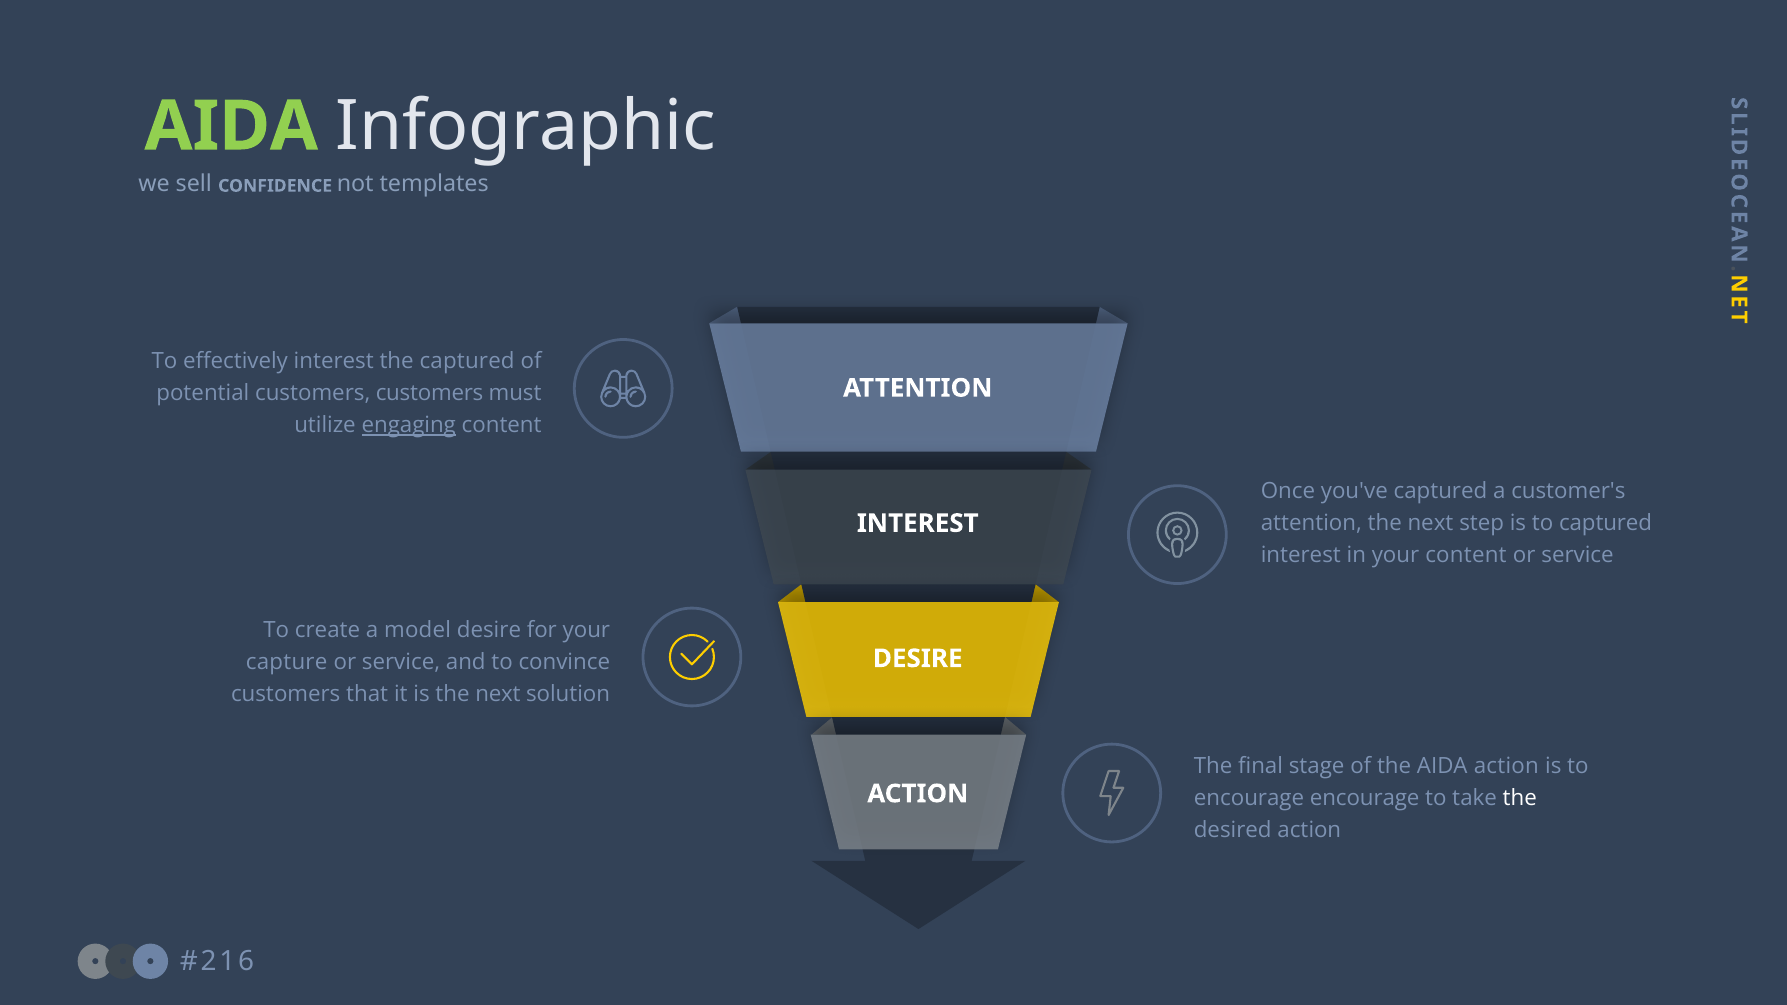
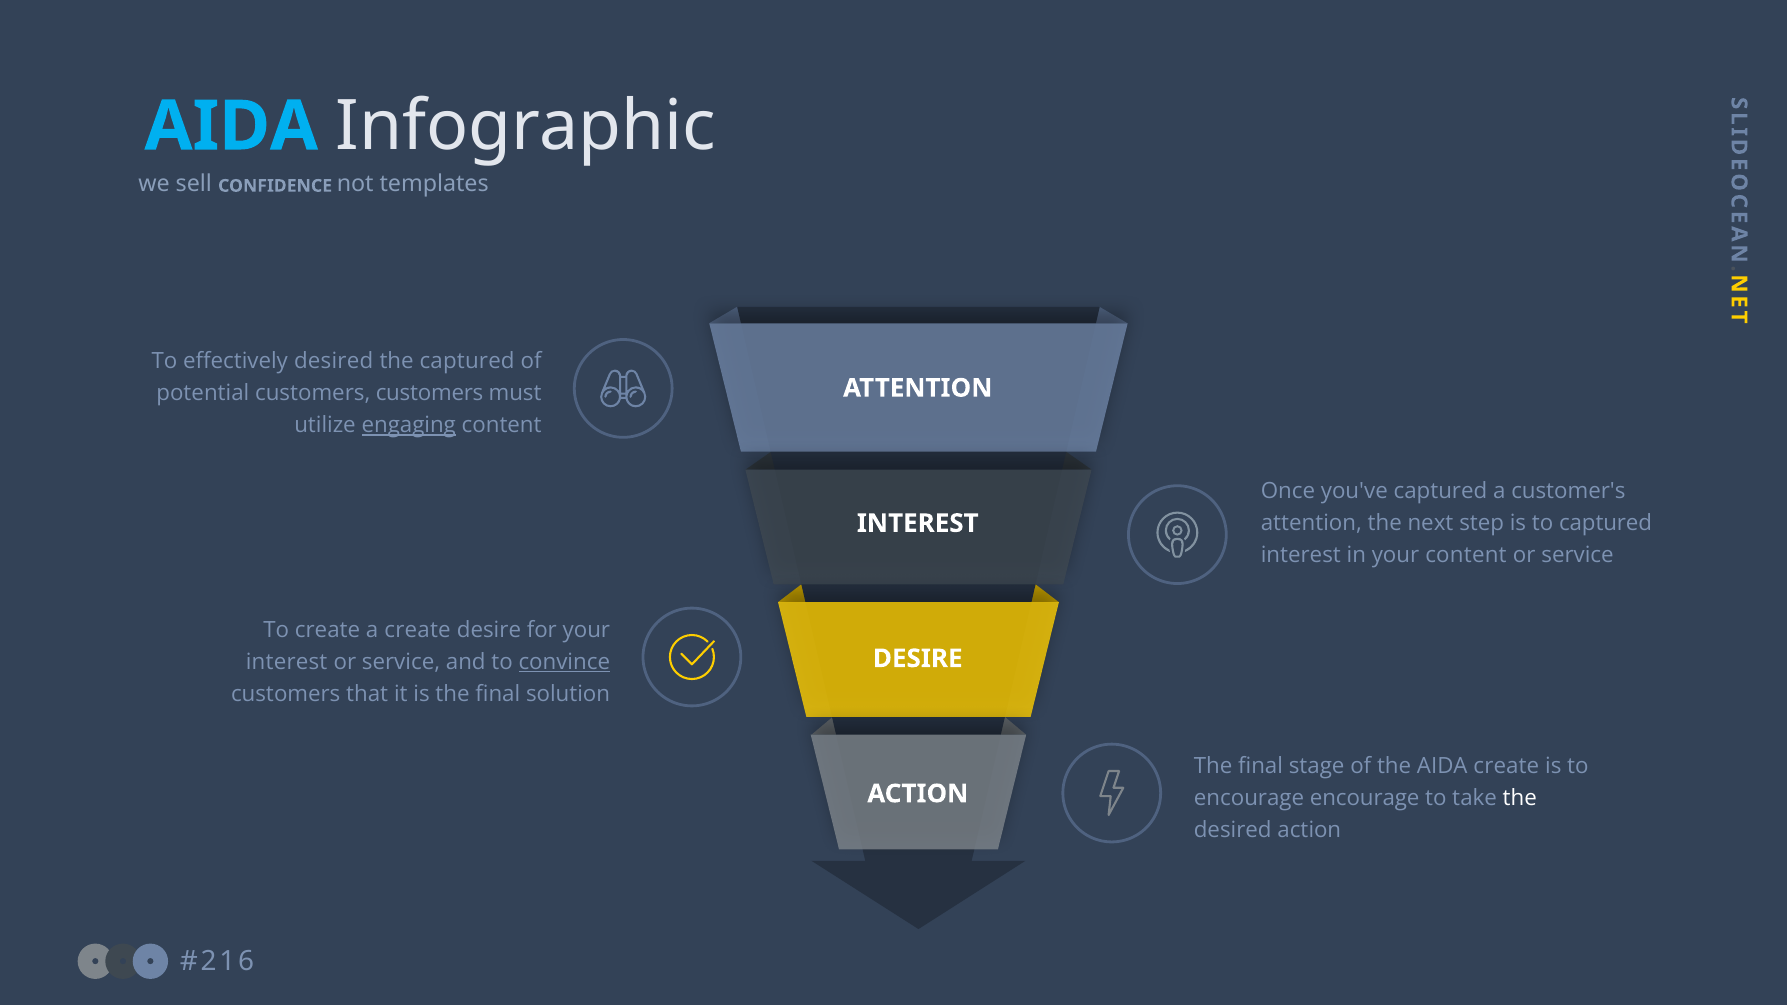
AIDA at (231, 127) colour: light green -> light blue
effectively interest: interest -> desired
a model: model -> create
capture at (287, 662): capture -> interest
convince underline: none -> present
is the next: next -> final
AIDA action: action -> create
